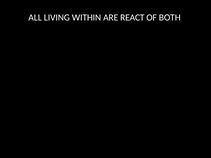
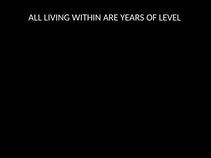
REACT: REACT -> YEARS
BOTH: BOTH -> LEVEL
